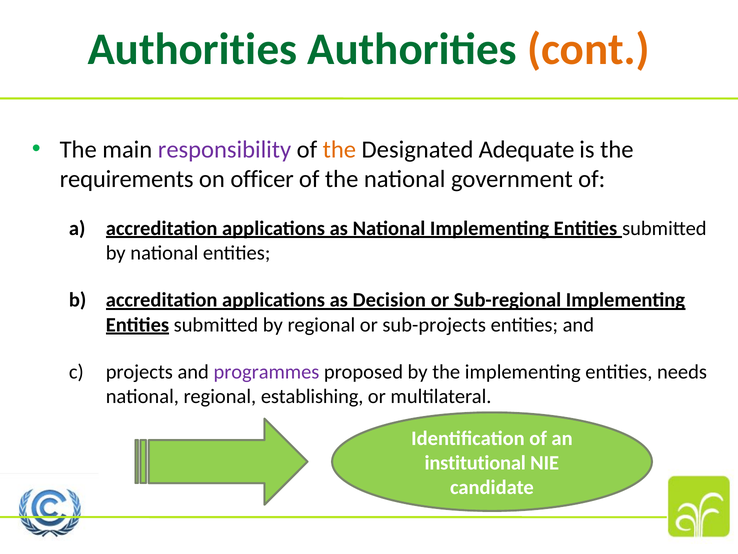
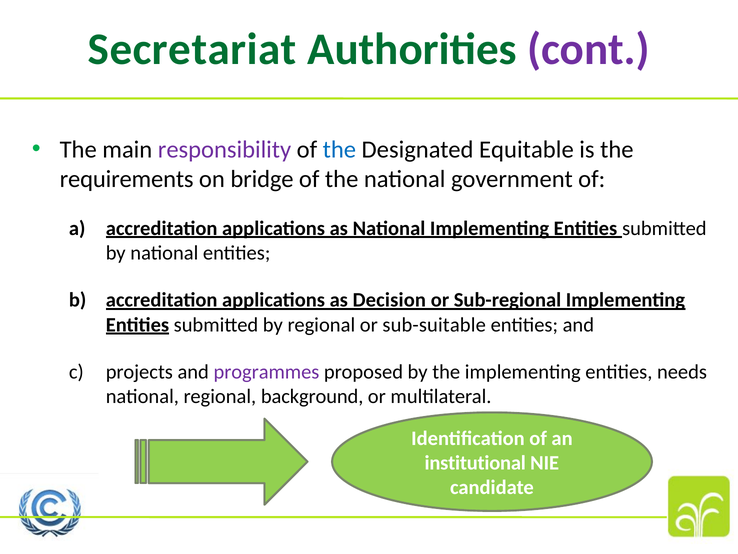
Authorities at (192, 49): Authorities -> Secretariat
cont colour: orange -> purple
the at (339, 149) colour: orange -> blue
Adequate: Adequate -> Equitable
officer: officer -> bridge
sub-projects: sub-projects -> sub-suitable
establishing: establishing -> background
